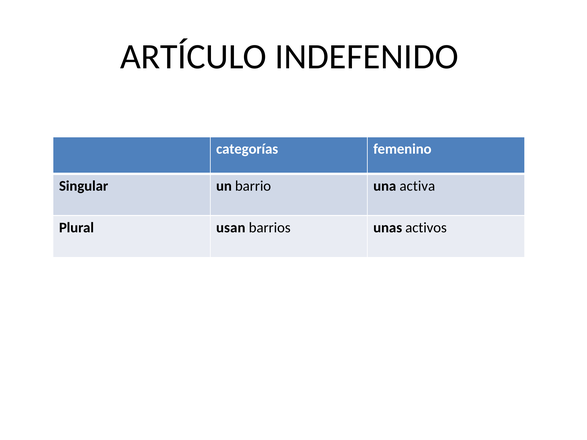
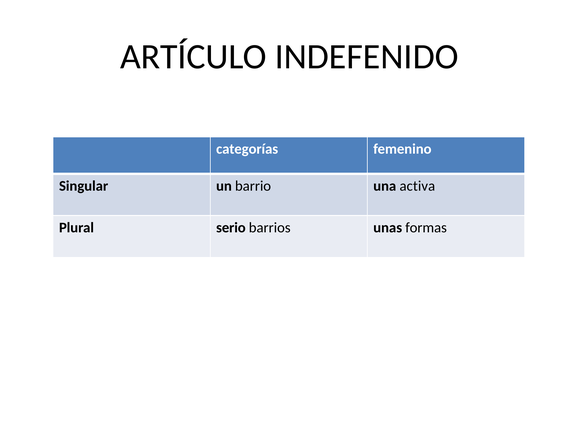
usan: usan -> serio
activos: activos -> formas
